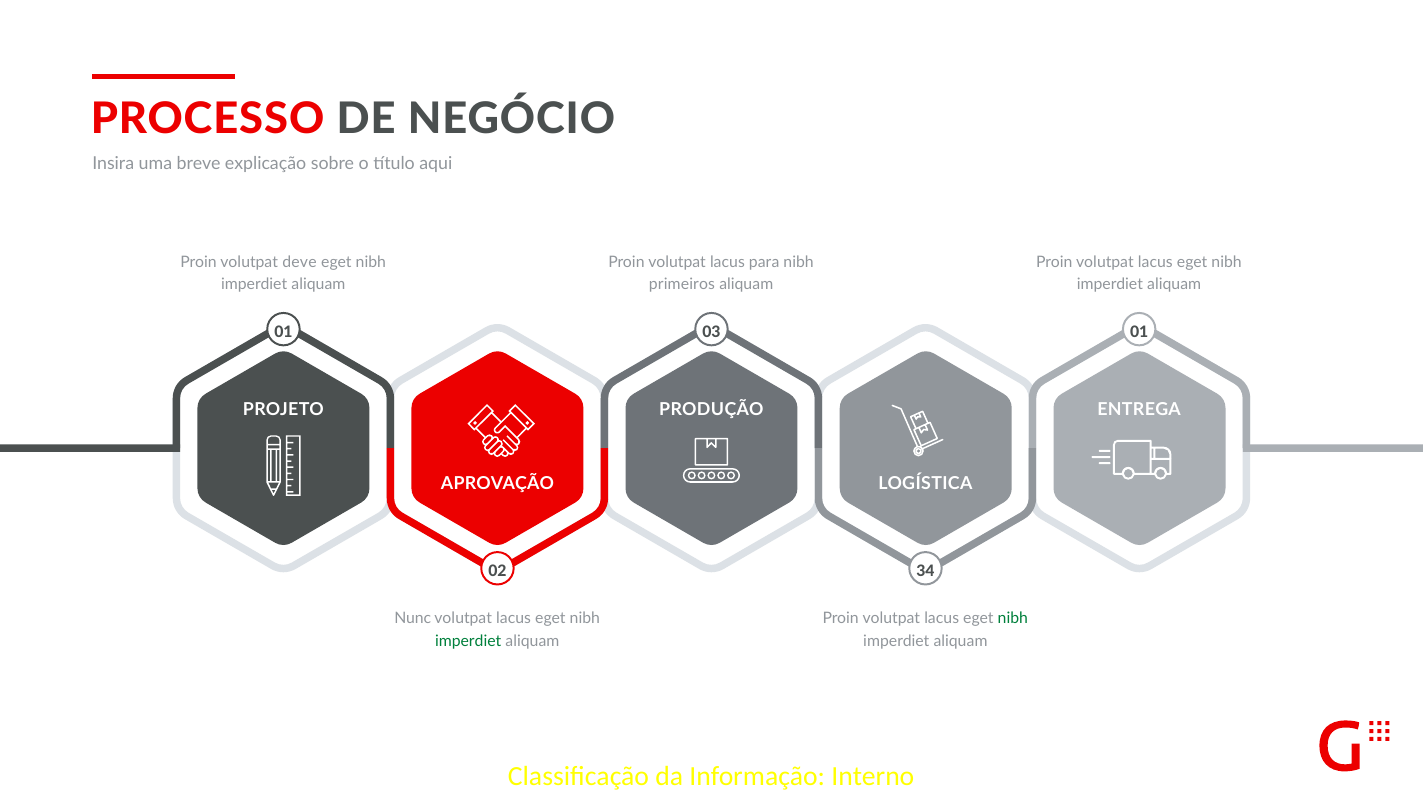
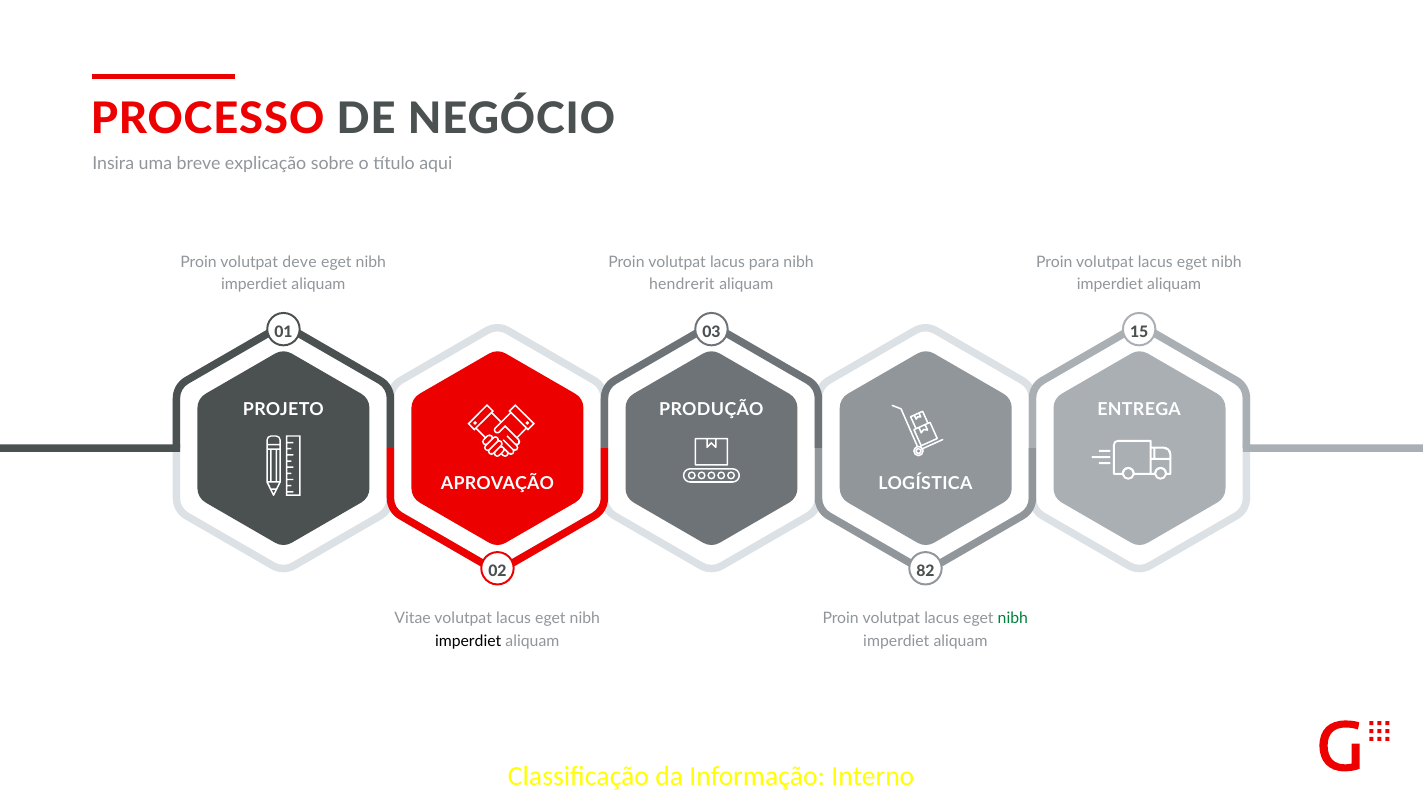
primeiros: primeiros -> hendrerit
03 01: 01 -> 15
34: 34 -> 82
Nunc: Nunc -> Vitae
imperdiet at (468, 642) colour: green -> black
